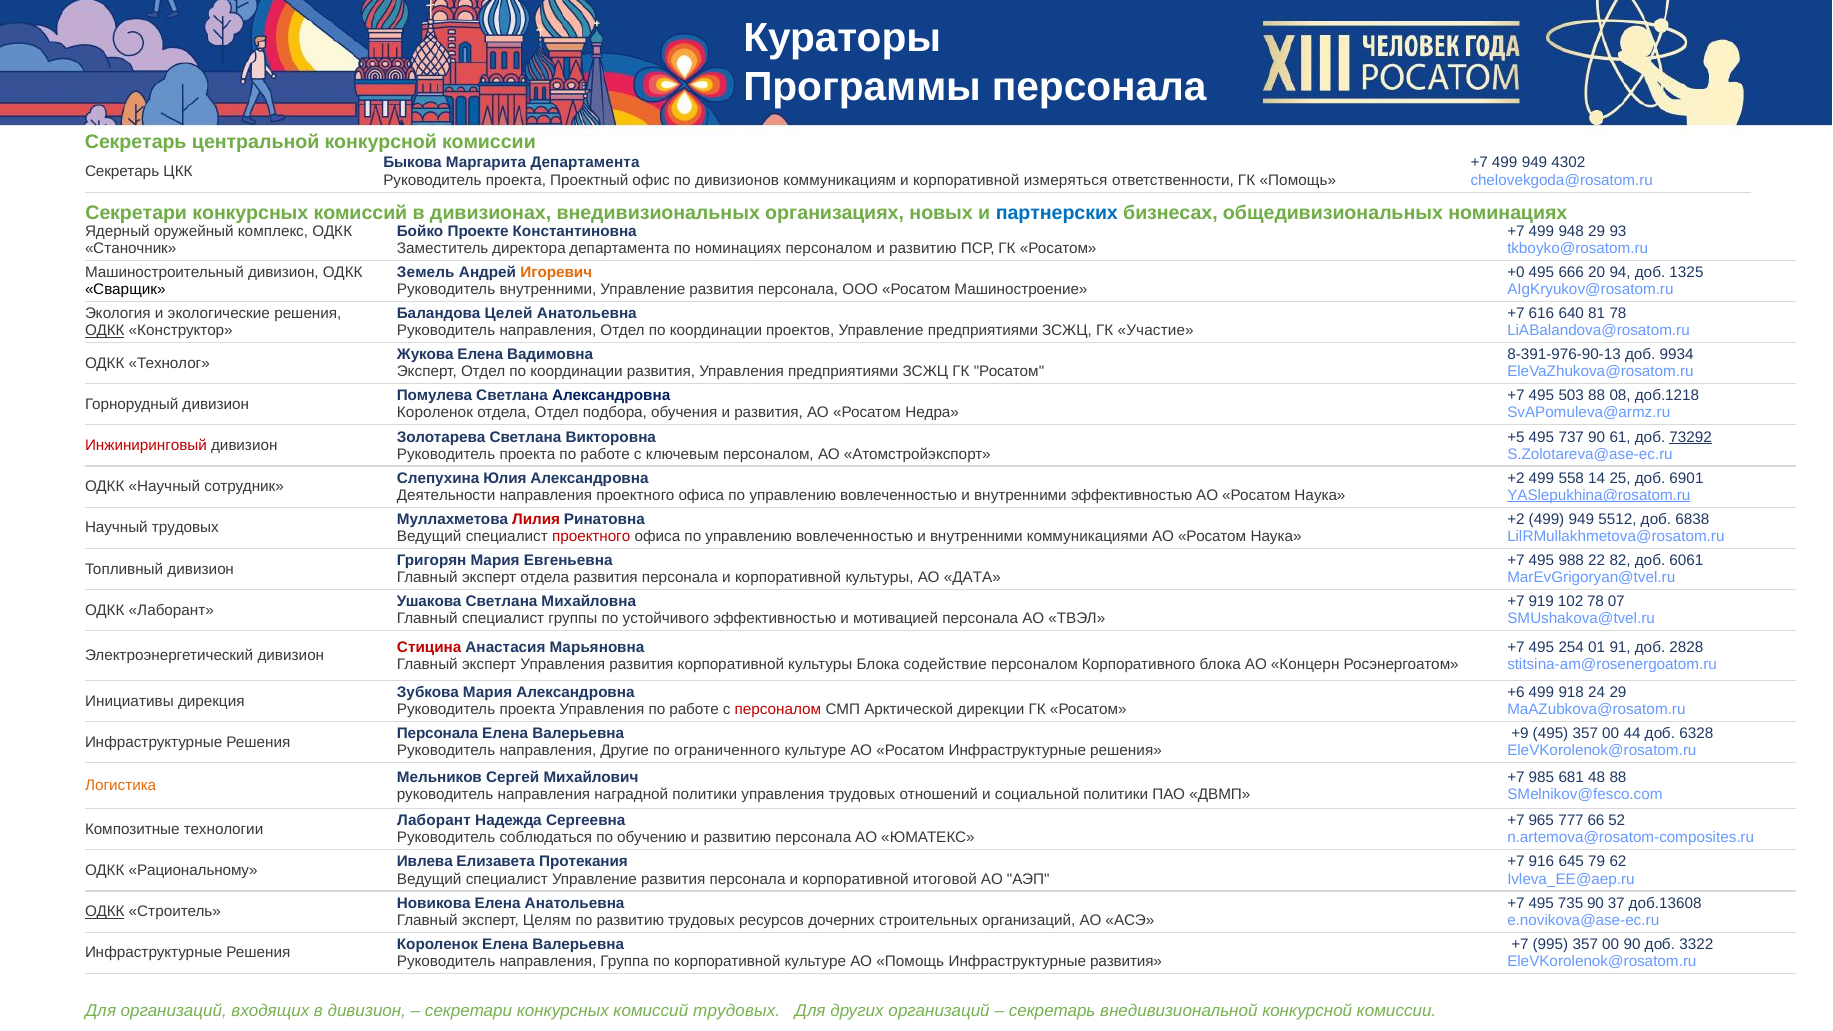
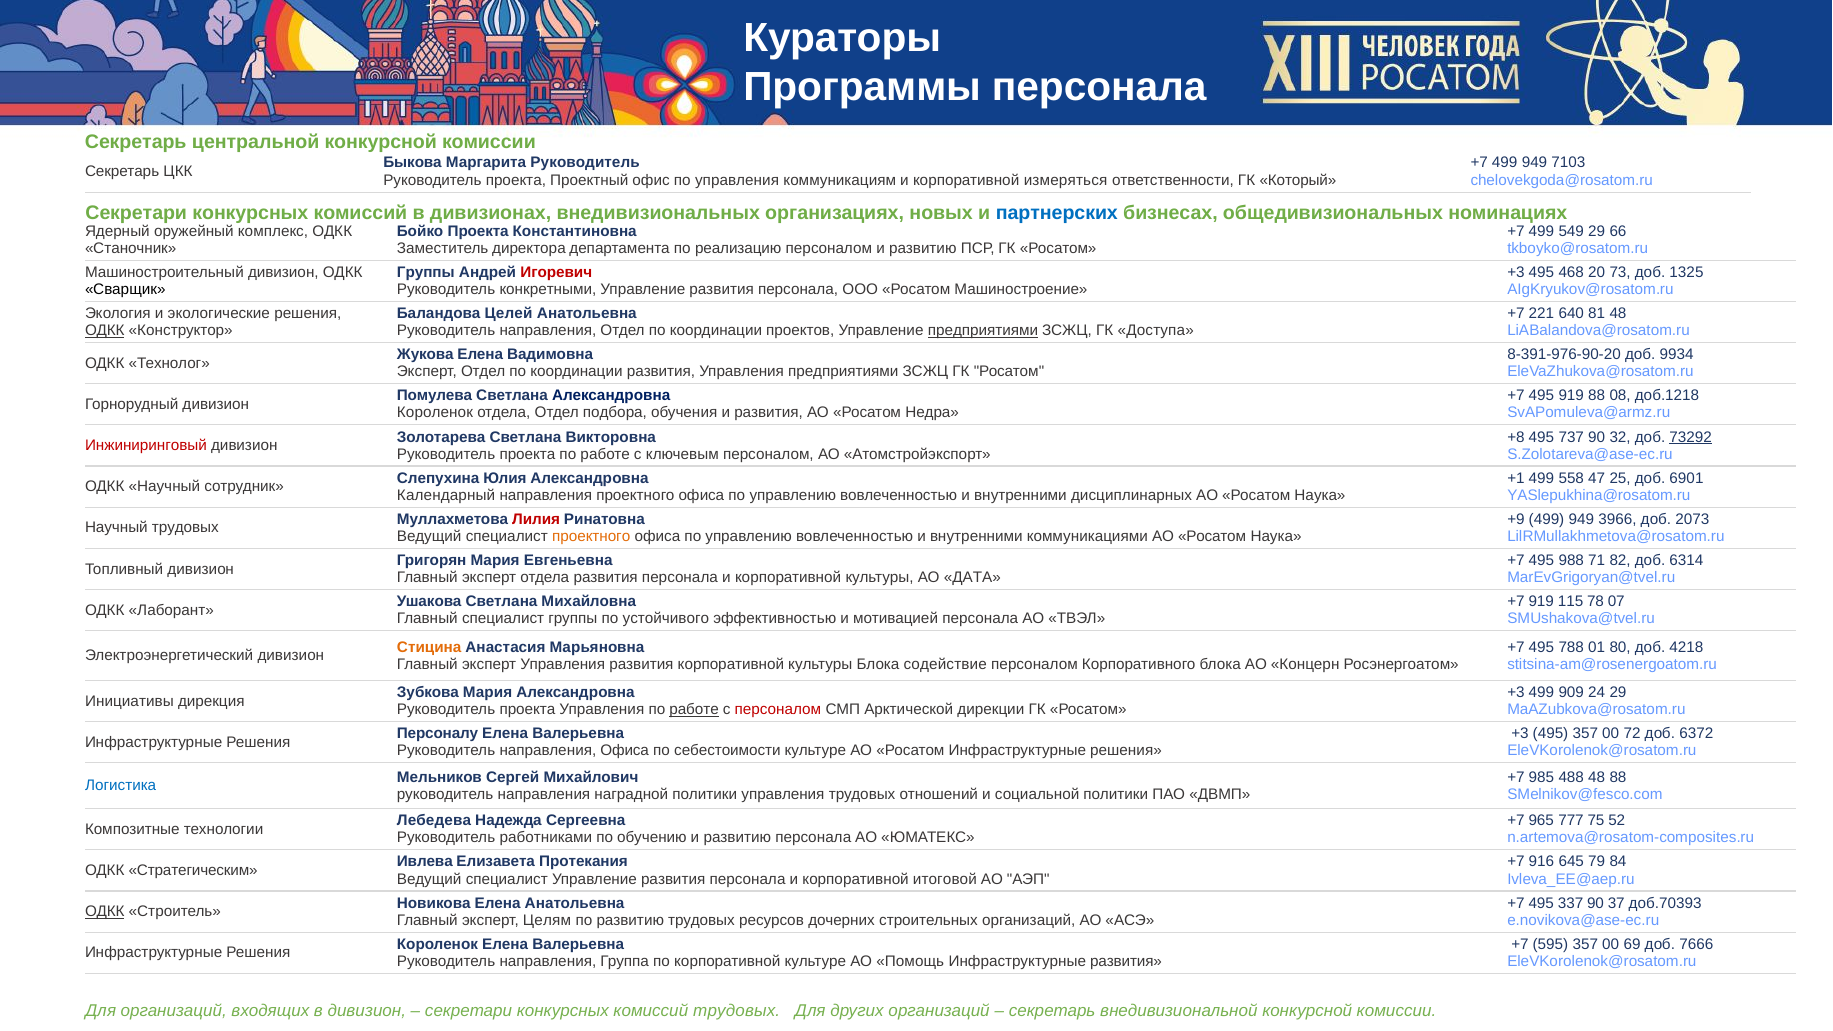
Маргарита Департамента: Департамента -> Руководитель
4302: 4302 -> 7103
по дивизионов: дивизионов -> управления
ГК Помощь: Помощь -> Который
Бойко Проекте: Проекте -> Проекта
948: 948 -> 549
93: 93 -> 66
по номинациях: номинациях -> реализацию
Земель at (426, 272): Земель -> Группы
Игоревич colour: orange -> red
+0 at (1516, 272): +0 -> +3
666: 666 -> 468
94: 94 -> 73
Руководитель внутренними: внутренними -> конкретными
616: 616 -> 221
81 78: 78 -> 48
предприятиями at (983, 331) underline: none -> present
Участие: Участие -> Доступа
8-391-976-90-13: 8-391-976-90-13 -> 8-391-976-90-20
495 503: 503 -> 919
+5: +5 -> +8
61: 61 -> 32
+2 at (1516, 478): +2 -> +1
14: 14 -> 47
Деятельности: Деятельности -> Календарный
внутренними эффективностью: эффективностью -> дисциплинарных
YASlepukhina@rosatom.ru underline: present -> none
+2 at (1516, 519): +2 -> +9
5512: 5512 -> 3966
6838: 6838 -> 2073
проектного at (591, 537) colour: red -> orange
22: 22 -> 71
6061: 6061 -> 6314
102: 102 -> 115
Стицина colour: red -> orange
254: 254 -> 788
91: 91 -> 80
2828: 2828 -> 4218
+6 at (1516, 692): +6 -> +3
918: 918 -> 909
работе at (694, 710) underline: none -> present
Персонала at (438, 734): Персонала -> Персоналу
+9 at (1520, 734): +9 -> +3
44: 44 -> 72
6328: 6328 -> 6372
направления Другие: Другие -> Офиса
ограниченного: ограниченного -> себестоимости
681: 681 -> 488
Логистика colour: orange -> blue
Лаборант at (434, 821): Лаборант -> Лебедева
66: 66 -> 75
соблюдаться: соблюдаться -> работниками
62: 62 -> 84
Рациональному: Рациональному -> Стратегическим
735: 735 -> 337
доб.13608: доб.13608 -> доб.70393
995: 995 -> 595
00 90: 90 -> 69
3322: 3322 -> 7666
